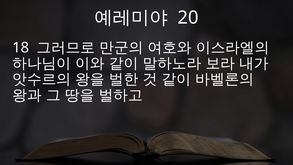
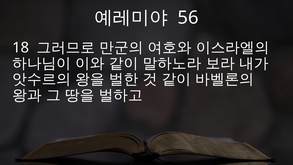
20: 20 -> 56
